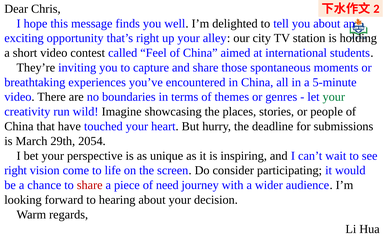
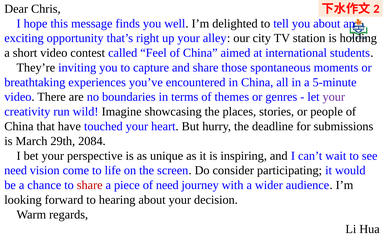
your at (334, 97) colour: green -> purple
2054: 2054 -> 2084
right at (16, 170): right -> need
